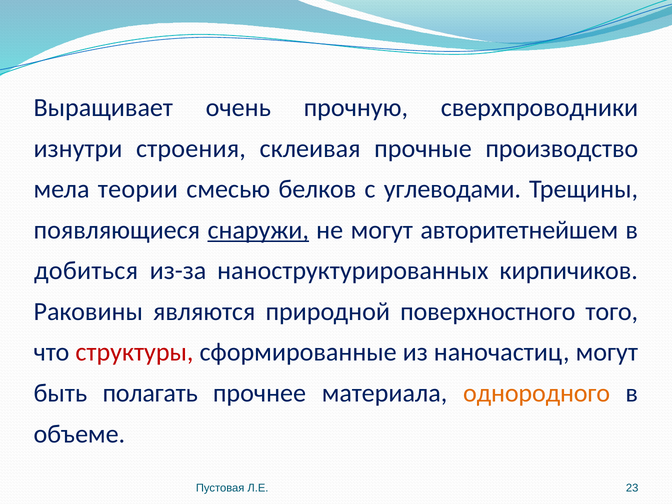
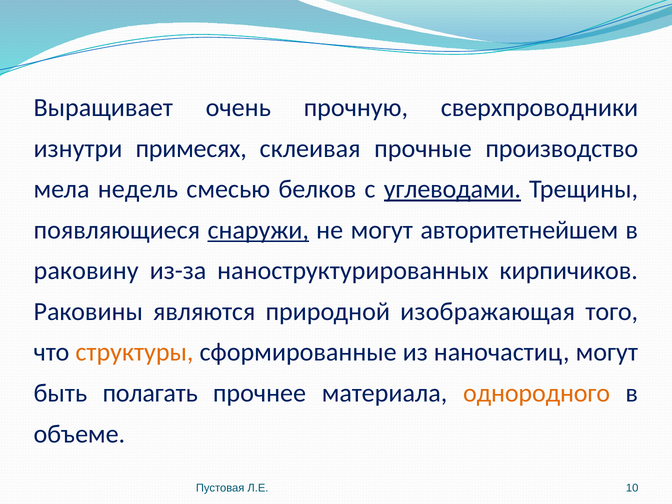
строения: строения -> примесях
теории: теории -> недель
углеводами underline: none -> present
добиться: добиться -> раковину
поверхностного: поверхностного -> изображающая
структуры colour: red -> orange
23: 23 -> 10
